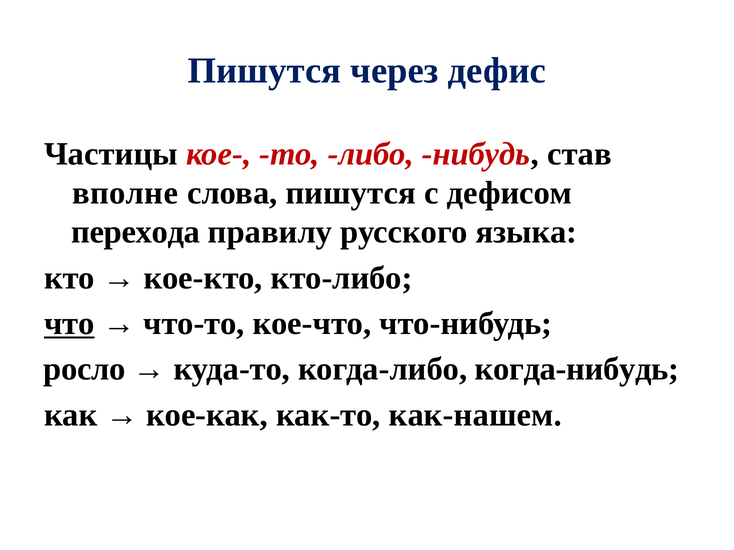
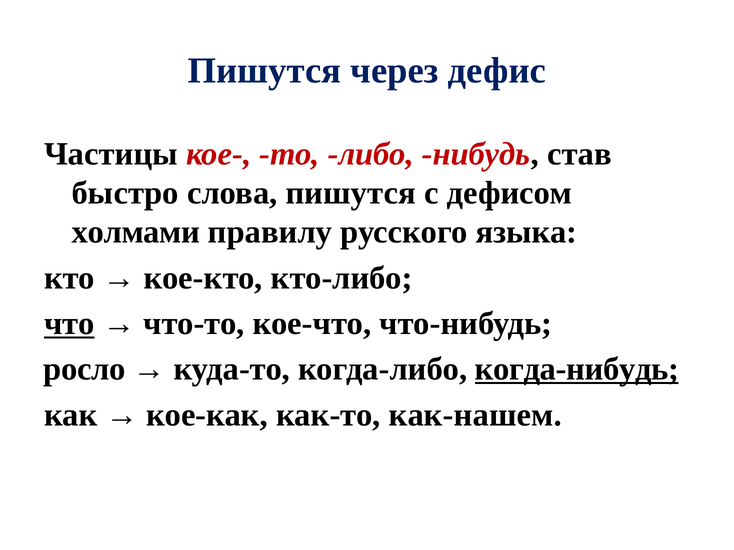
вполне: вполне -> быстро
перехода: перехода -> холмами
когда-нибудь underline: none -> present
